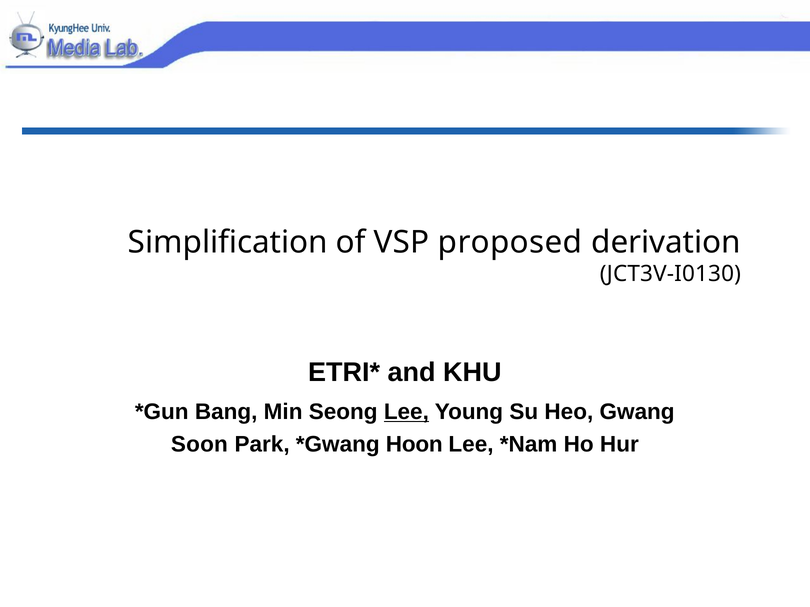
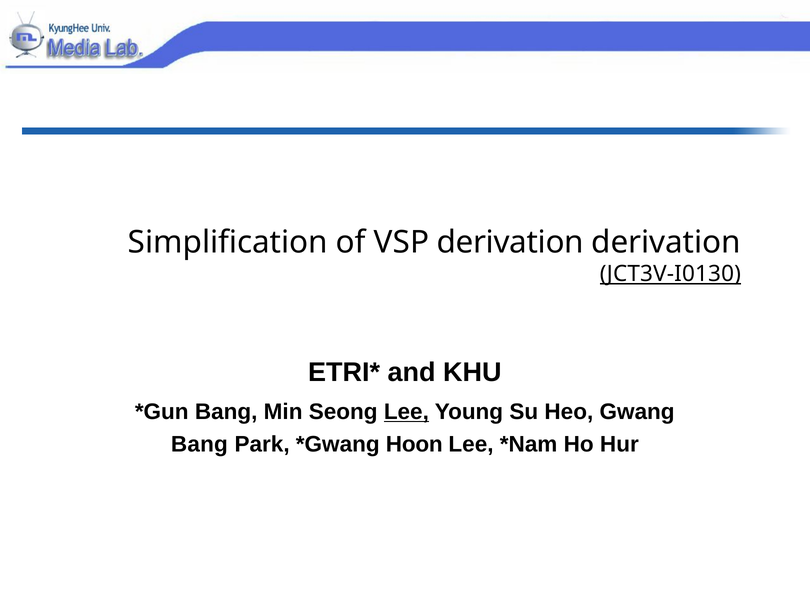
VSP proposed: proposed -> derivation
JCT3V-I0130 underline: none -> present
Soon at (199, 445): Soon -> Bang
